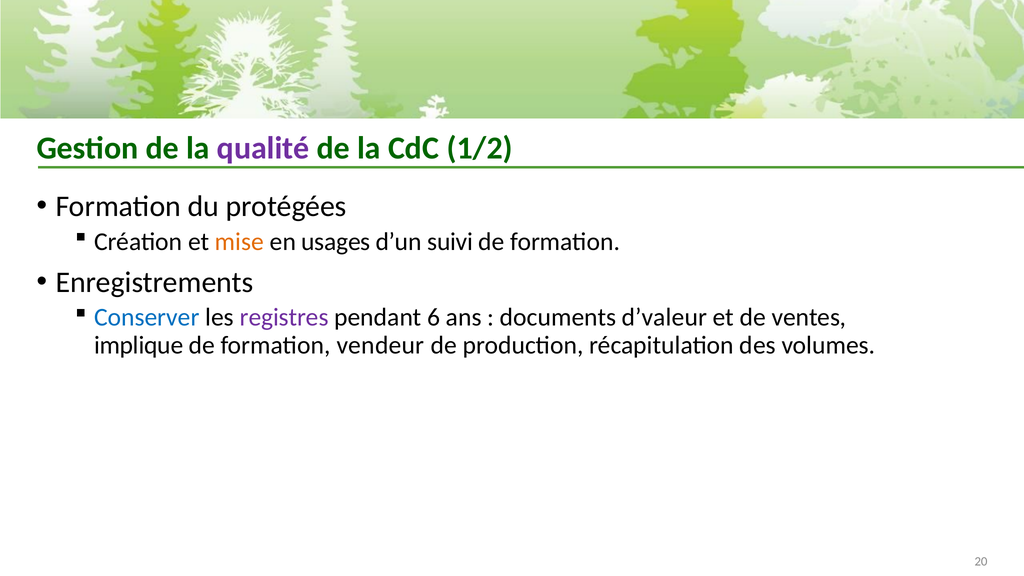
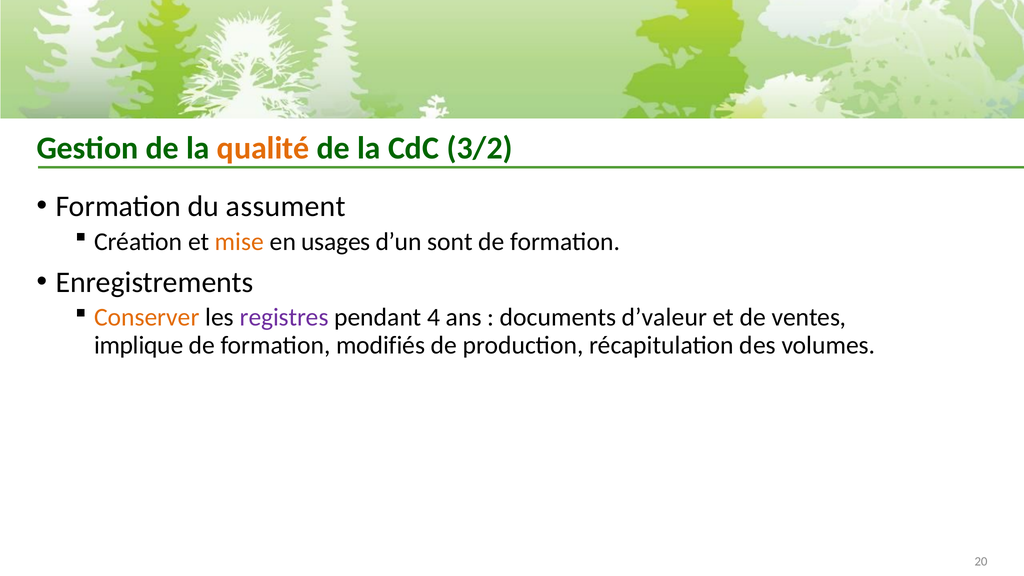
qualité colour: purple -> orange
1/2: 1/2 -> 3/2
protégées: protégées -> assument
suivi: suivi -> sont
Conserver colour: blue -> orange
6: 6 -> 4
vendeur: vendeur -> modifiés
